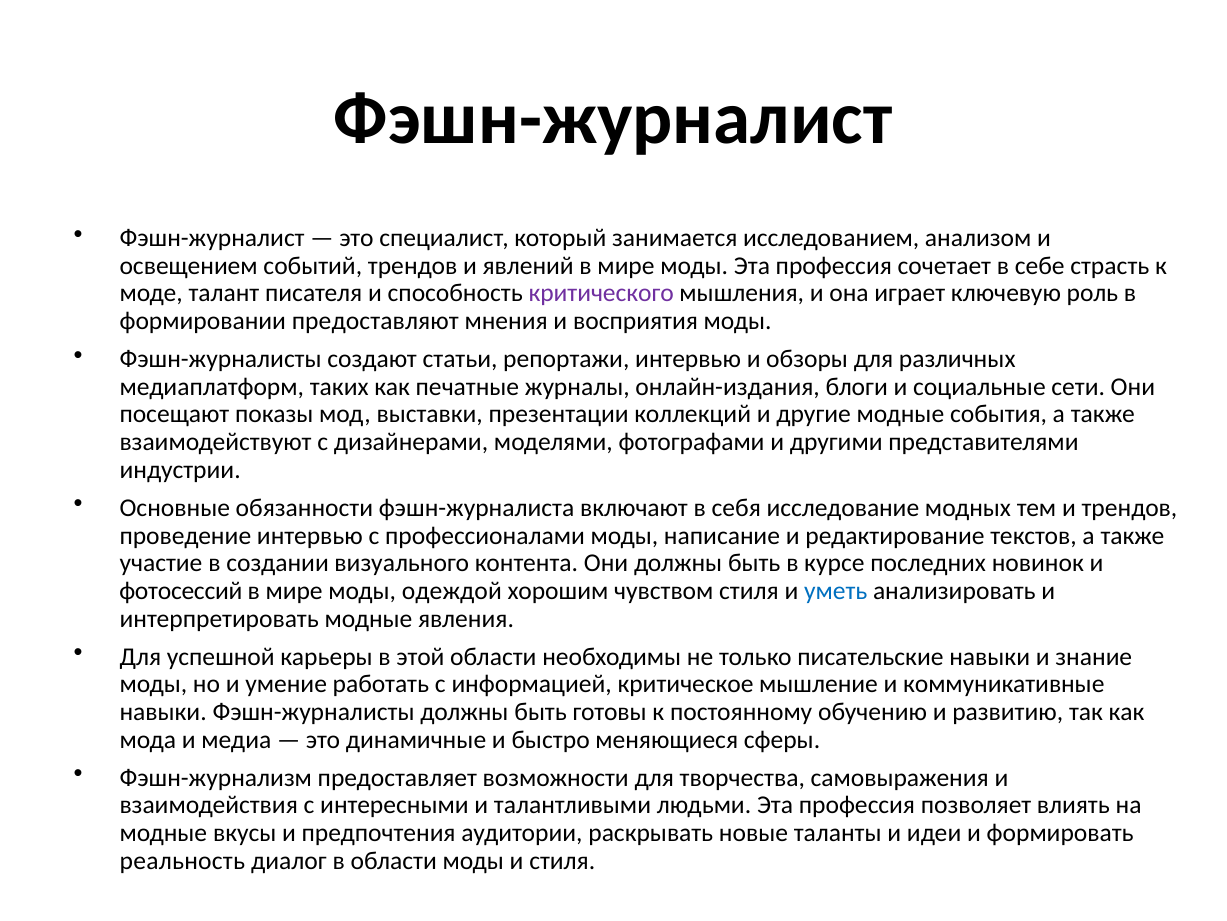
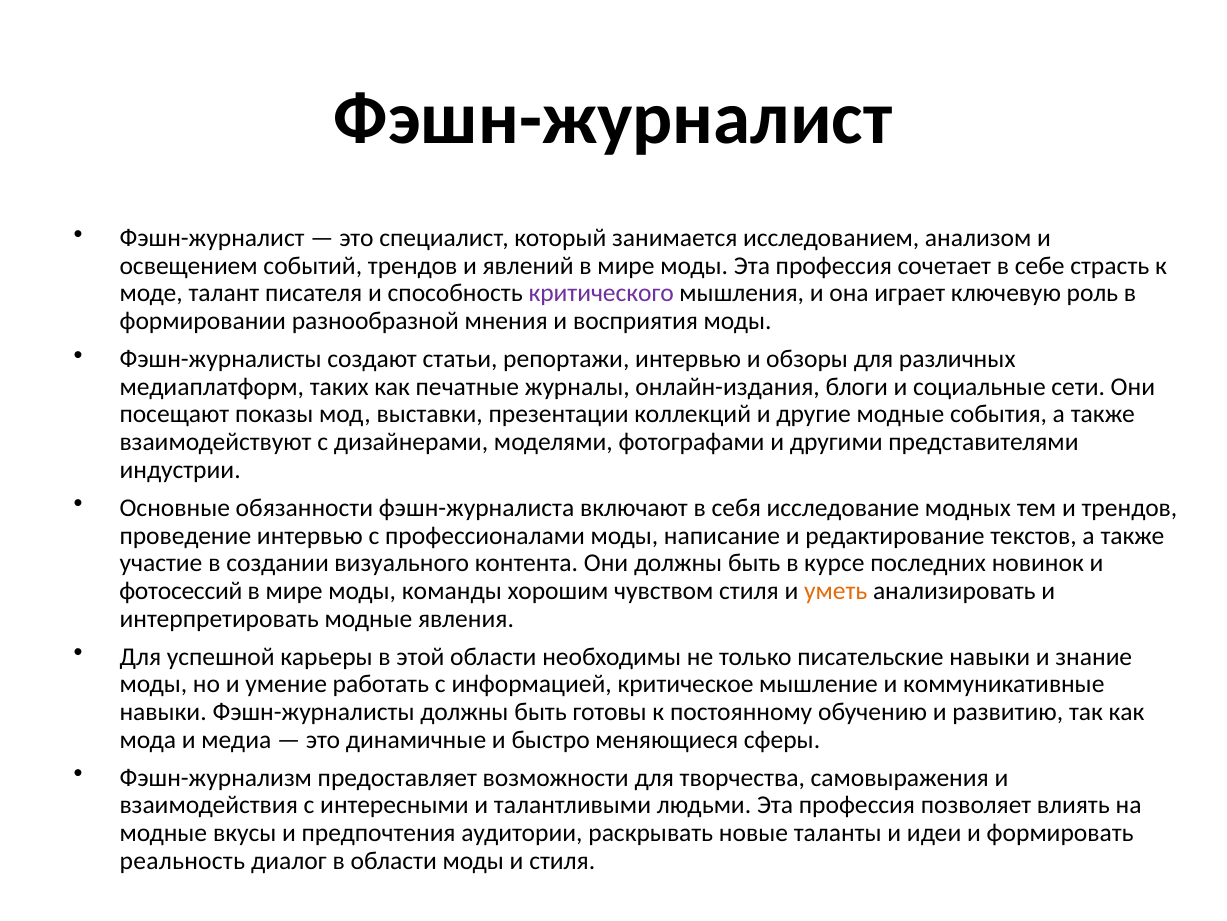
предоставляют: предоставляют -> разнообразной
одеждой: одеждой -> команды
уметь colour: blue -> orange
